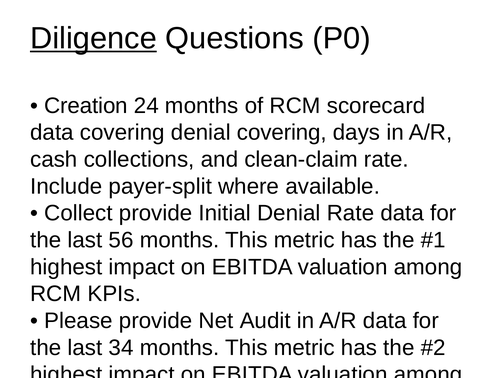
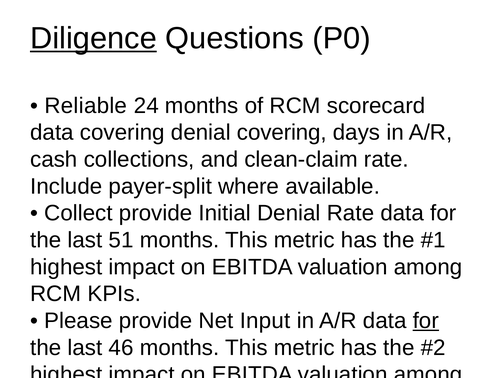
Creation: Creation -> Reliable
56: 56 -> 51
Audit: Audit -> Input
for at (426, 321) underline: none -> present
34: 34 -> 46
